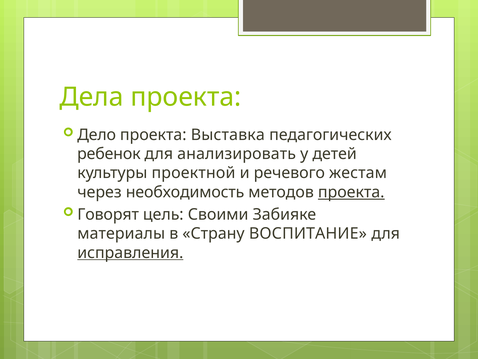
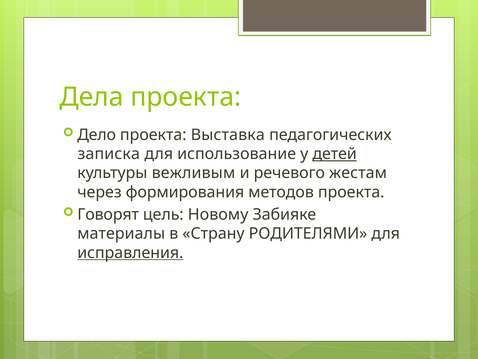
ребенок: ребенок -> записка
анализировать: анализировать -> использование
детей underline: none -> present
проектной: проектной -> вежливым
необходимость: необходимость -> формирования
проекта at (351, 192) underline: present -> none
Своими: Своими -> Новому
ВОСПИТАНИЕ: ВОСПИТАНИЕ -> РОДИТЕЛЯМИ
